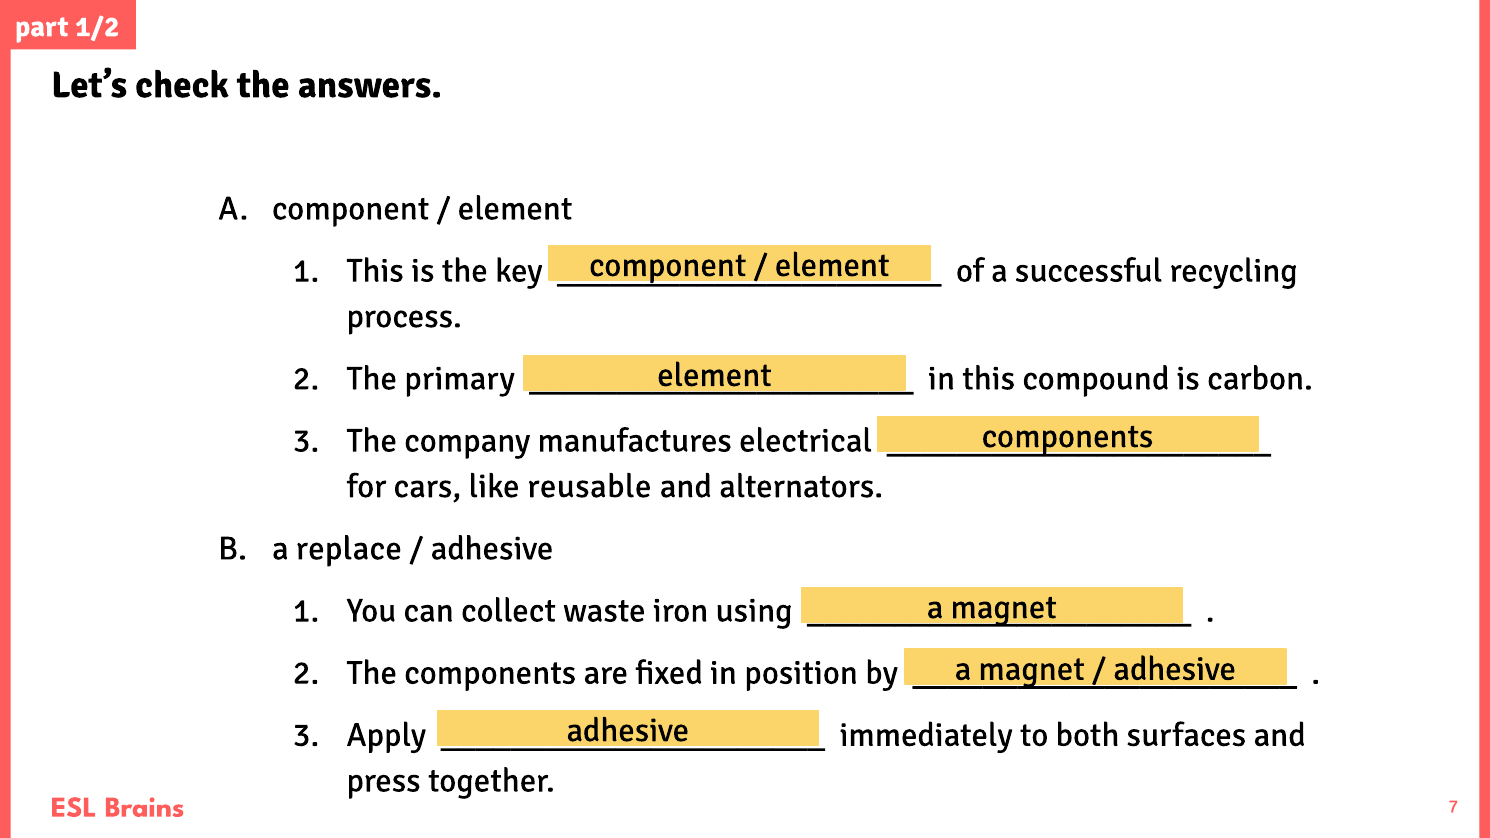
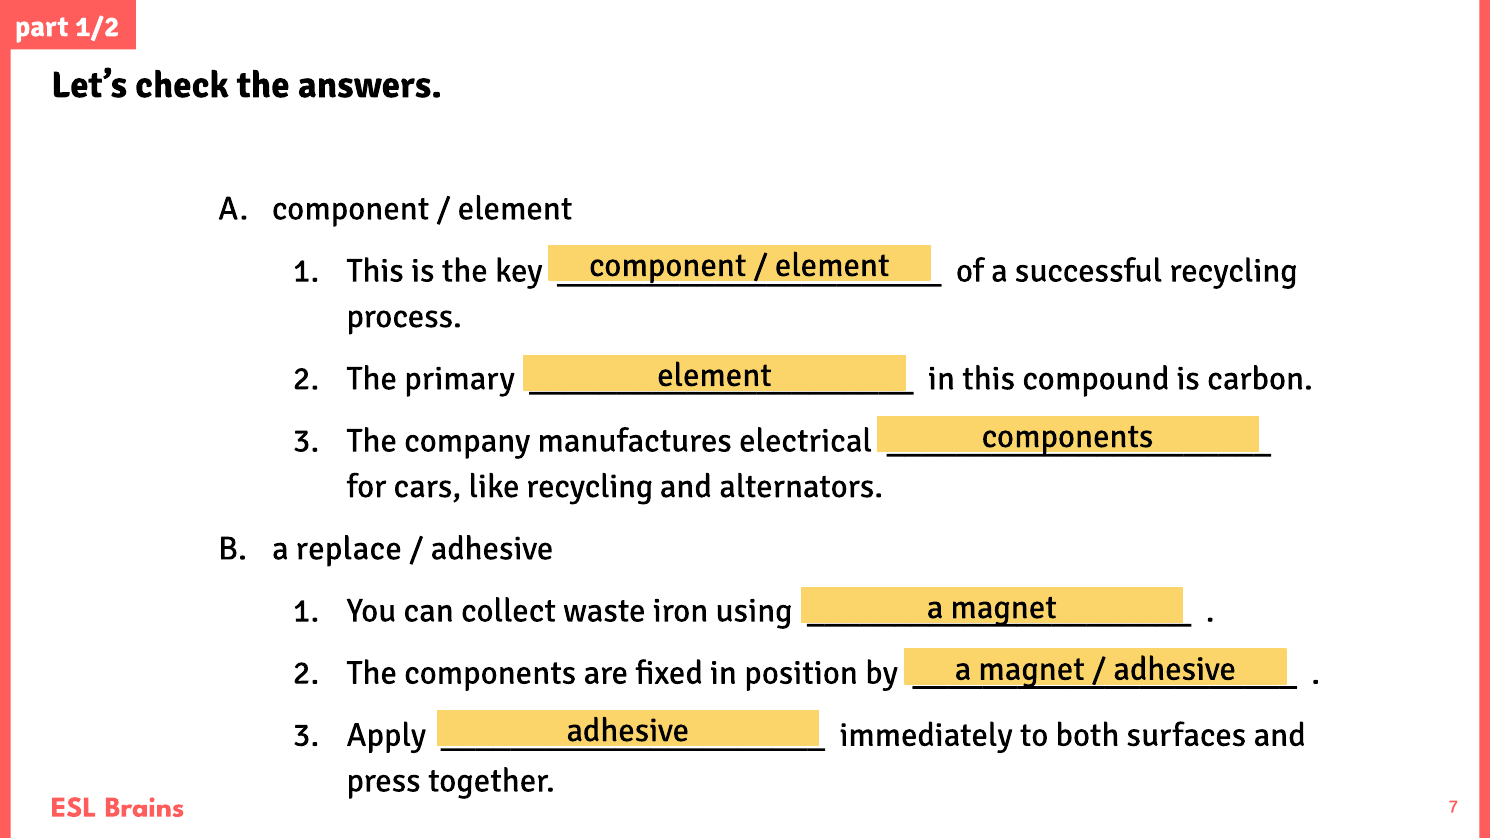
like reusable: reusable -> recycling
